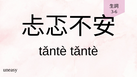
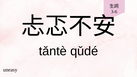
tǎntè tǎntè: tǎntè -> qǔdé
